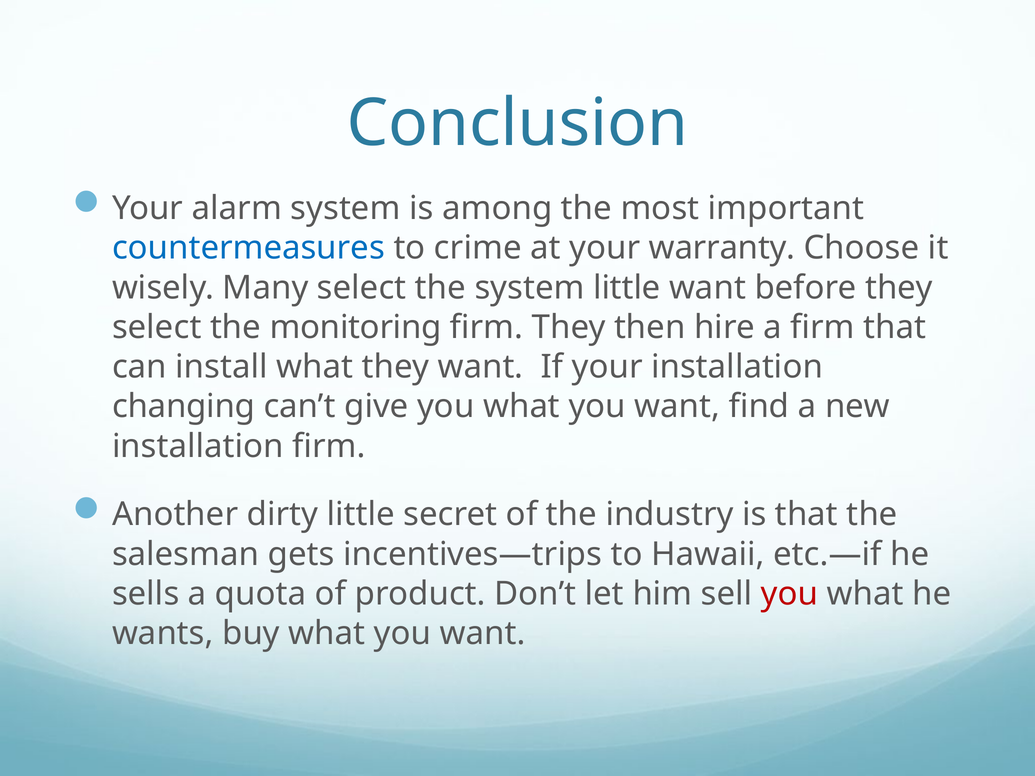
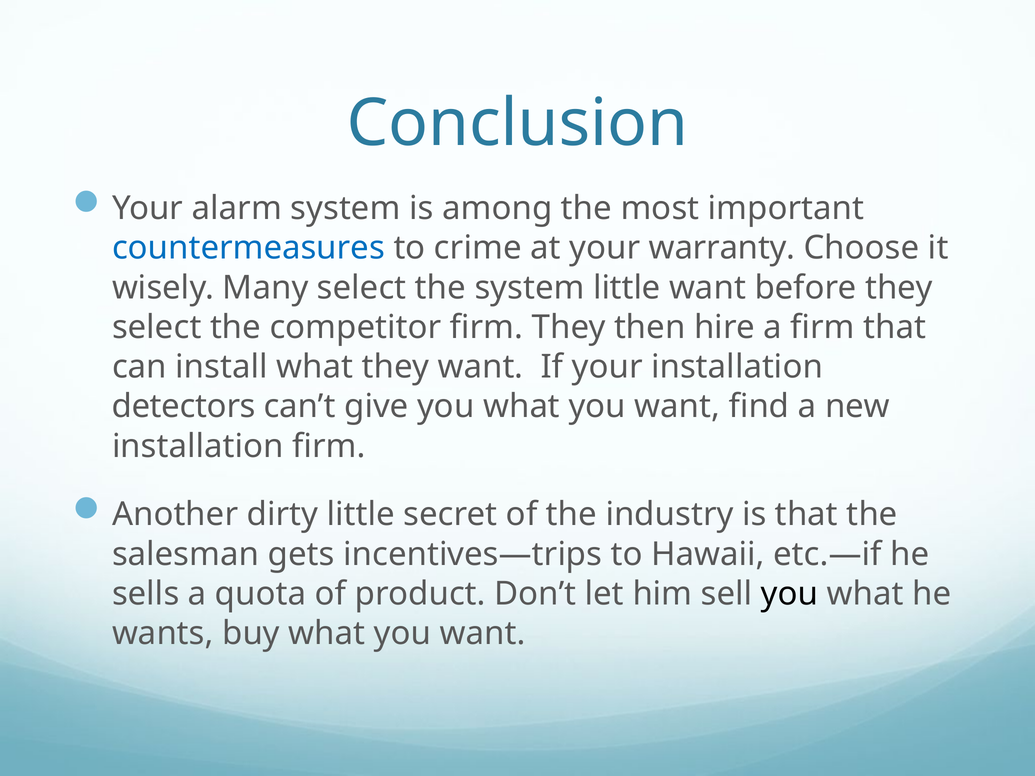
monitoring: monitoring -> competitor
changing: changing -> detectors
you at (790, 594) colour: red -> black
